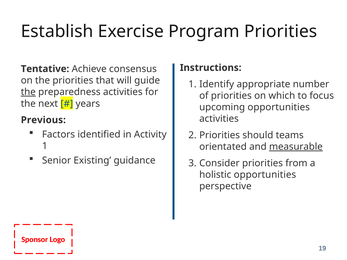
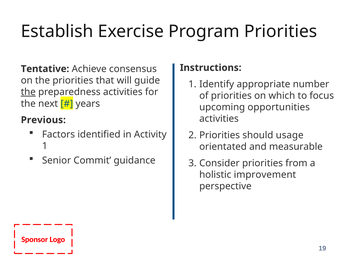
teams: teams -> usage
measurable underline: present -> none
Existing: Existing -> Commit
holistic opportunities: opportunities -> improvement
